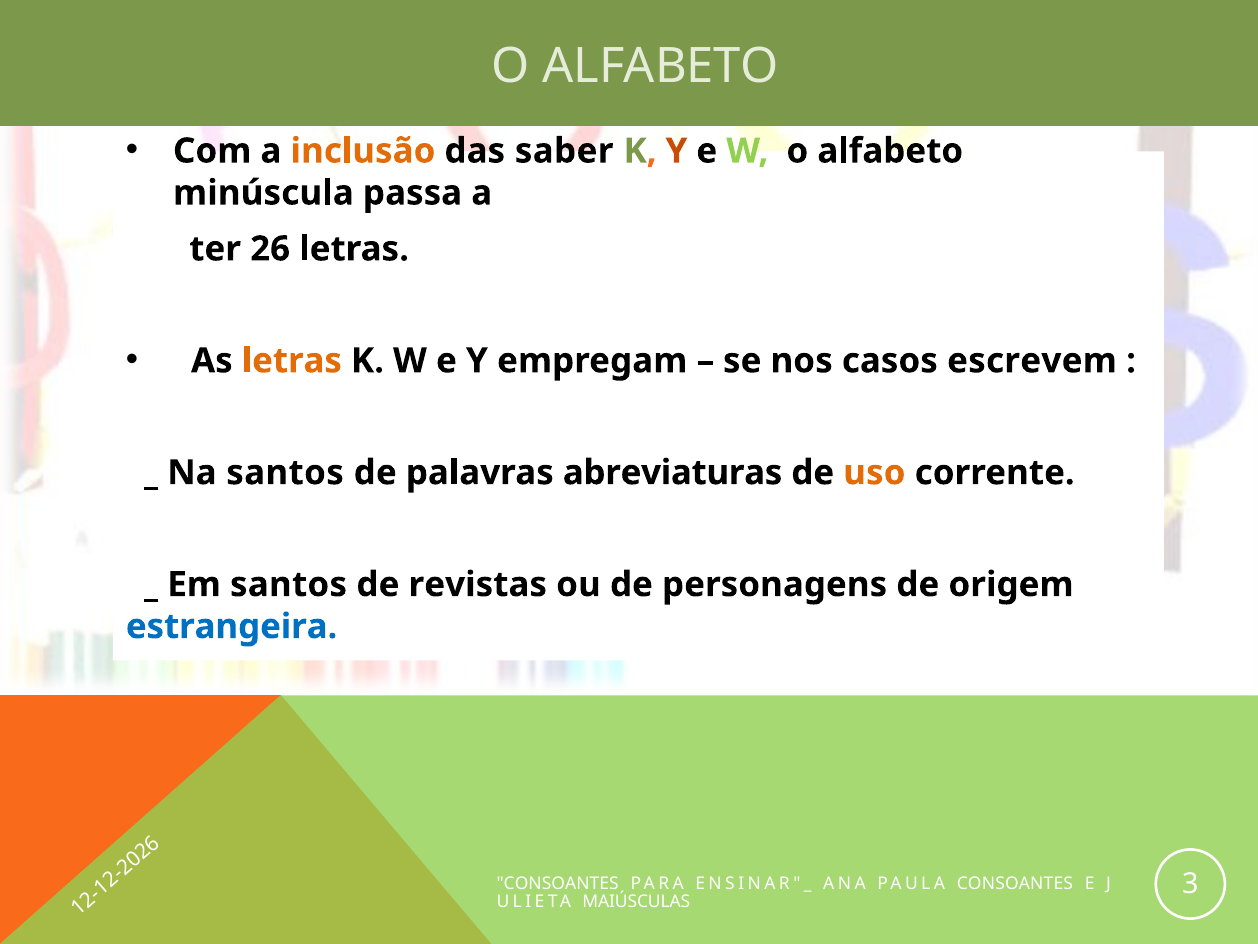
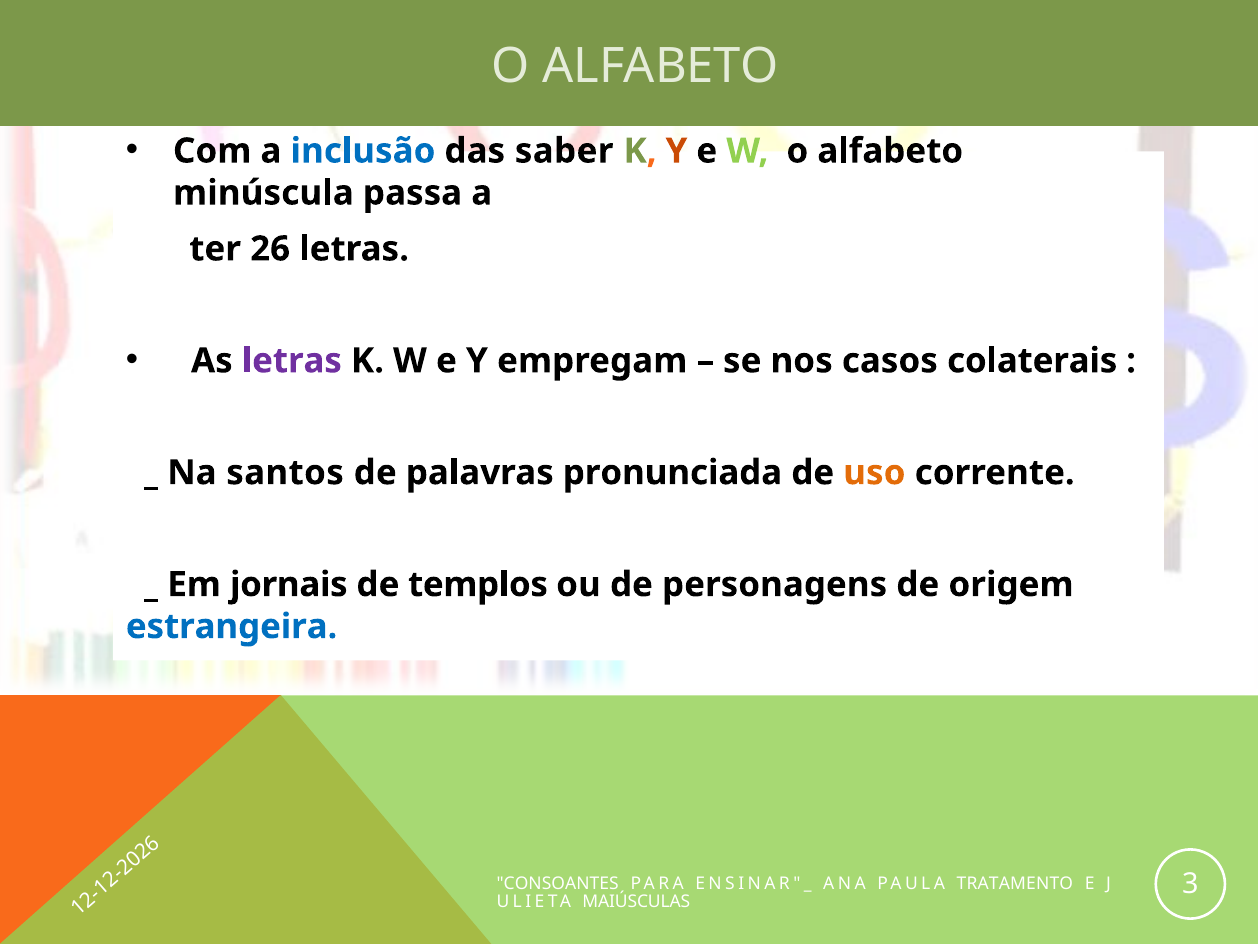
inclusão colour: orange -> blue
letras at (292, 361) colour: orange -> purple
escrevem: escrevem -> colaterais
abreviaturas: abreviaturas -> pronunciada
Em santos: santos -> jornais
revistas: revistas -> templos
PAULA CONSOANTES: CONSOANTES -> TRATAMENTO
